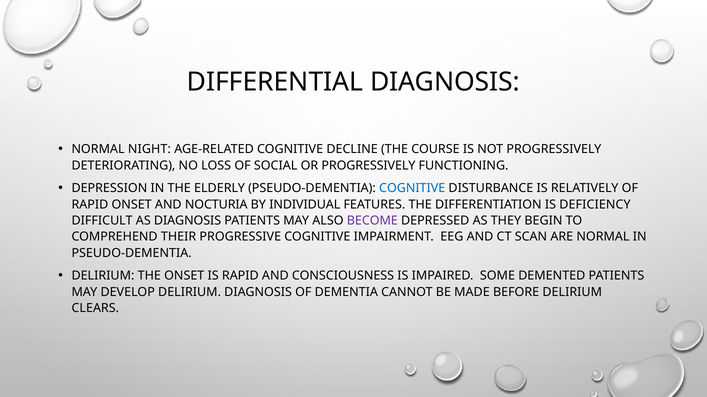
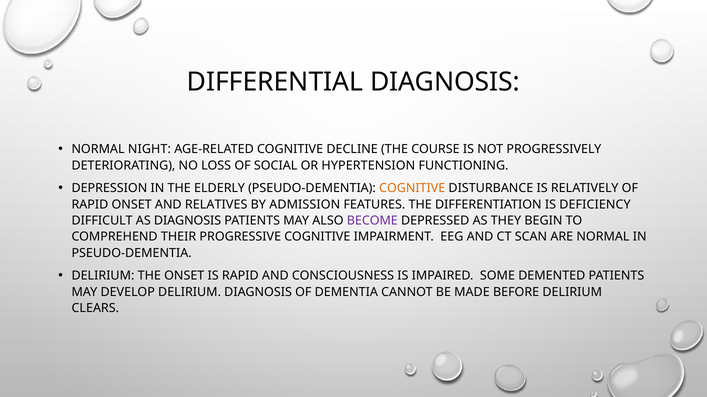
OR PROGRESSIVELY: PROGRESSIVELY -> HYPERTENSION
COGNITIVE at (412, 189) colour: blue -> orange
NOCTURIA: NOCTURIA -> RELATIVES
INDIVIDUAL: INDIVIDUAL -> ADMISSION
